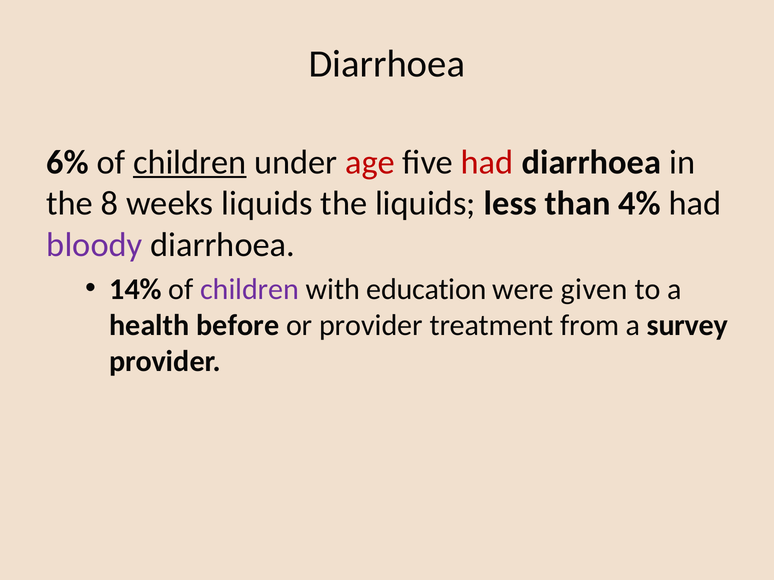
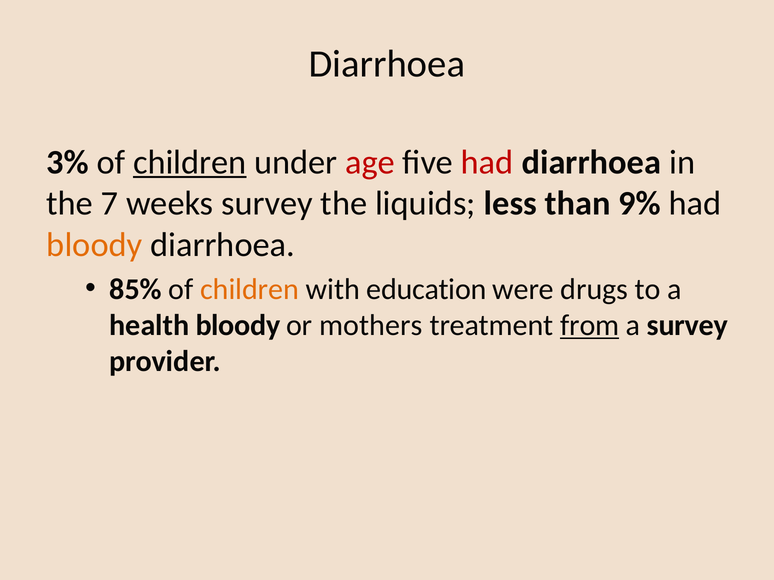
6%: 6% -> 3%
8: 8 -> 7
weeks liquids: liquids -> survey
4%: 4% -> 9%
bloody at (94, 245) colour: purple -> orange
14%: 14% -> 85%
children at (250, 289) colour: purple -> orange
given: given -> drugs
health before: before -> bloody
or provider: provider -> mothers
from underline: none -> present
